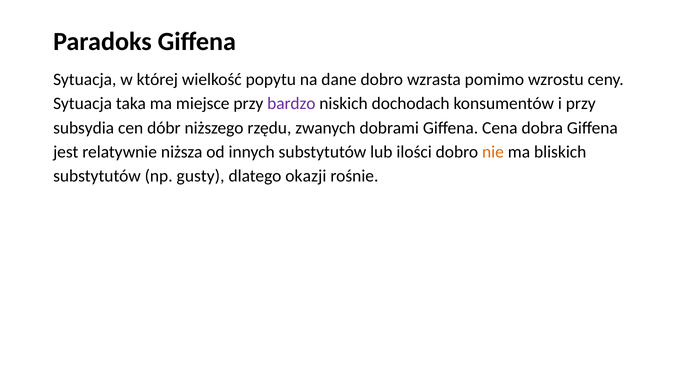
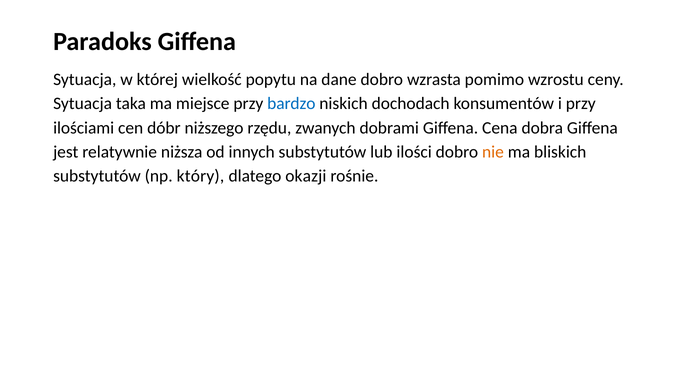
bardzo colour: purple -> blue
subsydia: subsydia -> ilościami
gusty: gusty -> który
